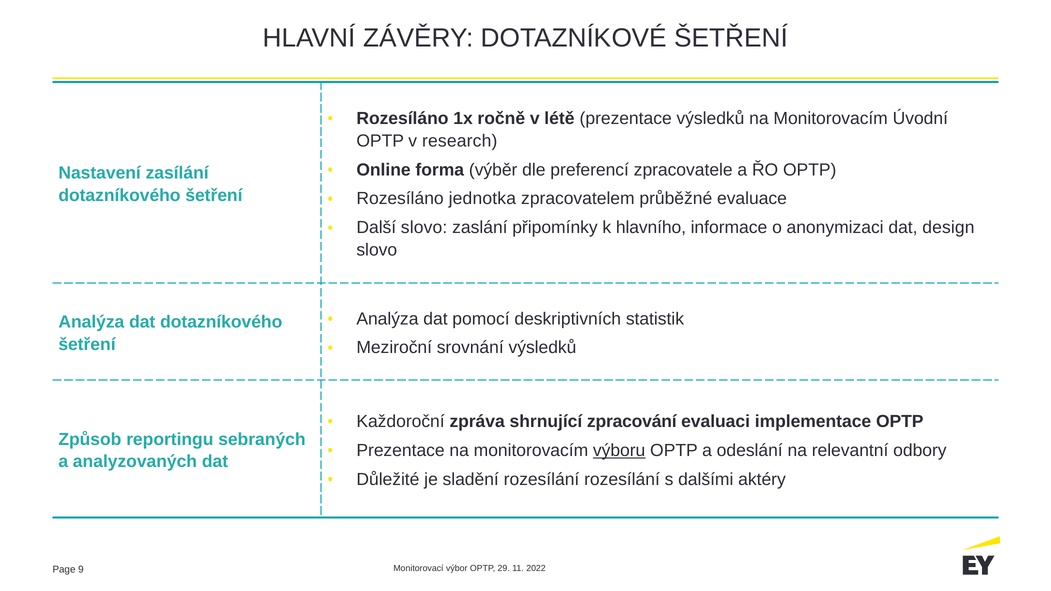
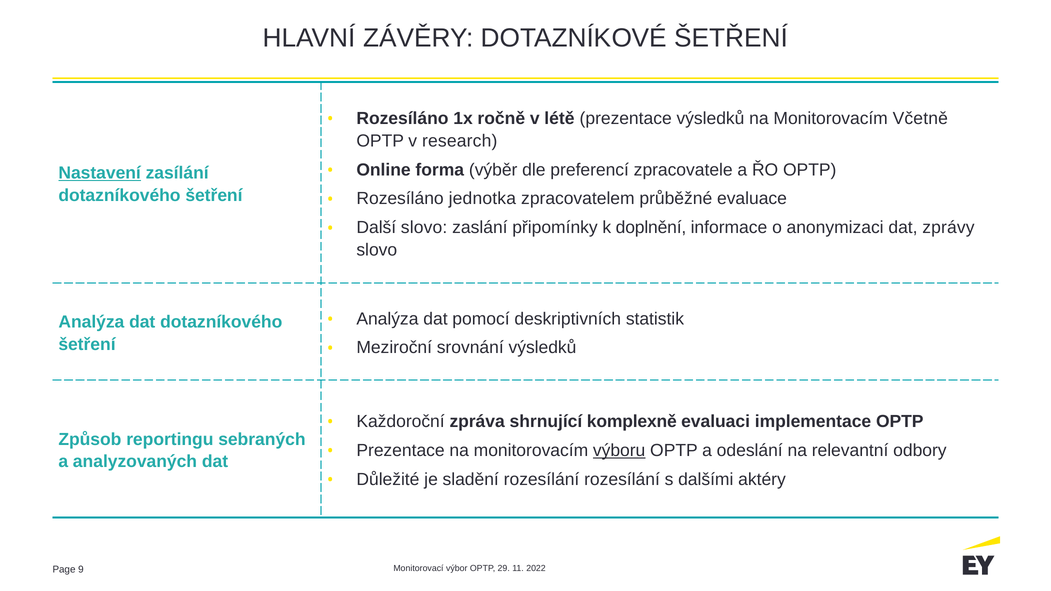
Úvodní: Úvodní -> Včetně
Nastavení underline: none -> present
hlavního: hlavního -> doplnění
design: design -> zprávy
zpracování: zpracování -> komplexně
